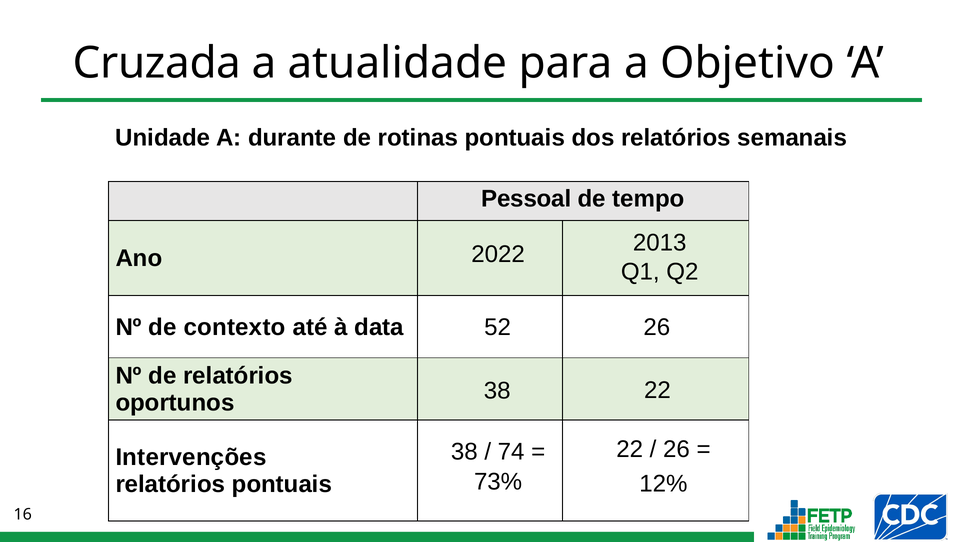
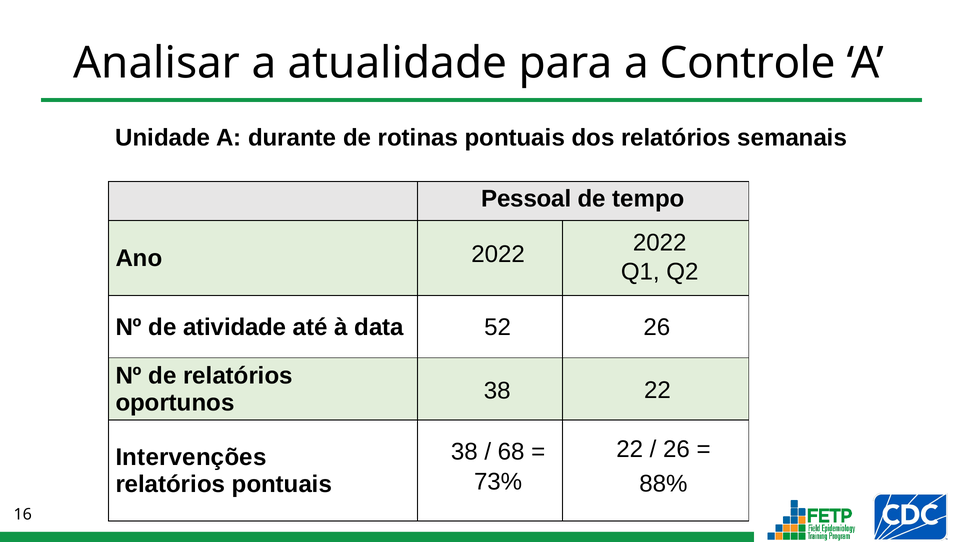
Cruzada: Cruzada -> Analisar
Objetivo: Objetivo -> Controle
2013 at (660, 243): 2013 -> 2022
contexto: contexto -> atividade
74: 74 -> 68
12%: 12% -> 88%
